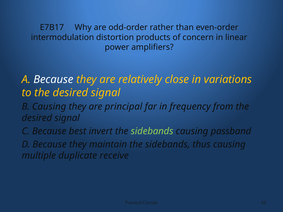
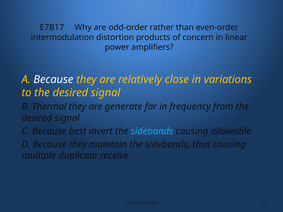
B Causing: Causing -> Thermal
principal: principal -> generate
sidebands at (152, 131) colour: light green -> light blue
passband: passband -> allowable
